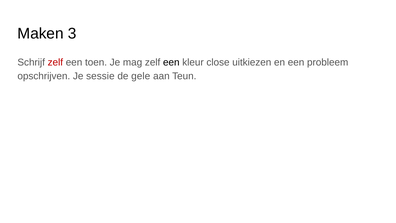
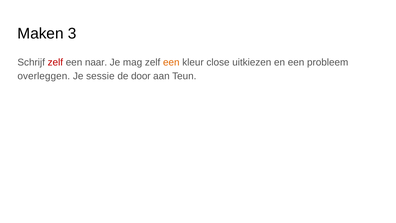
toen: toen -> naar
een at (171, 62) colour: black -> orange
opschrijven: opschrijven -> overleggen
gele: gele -> door
